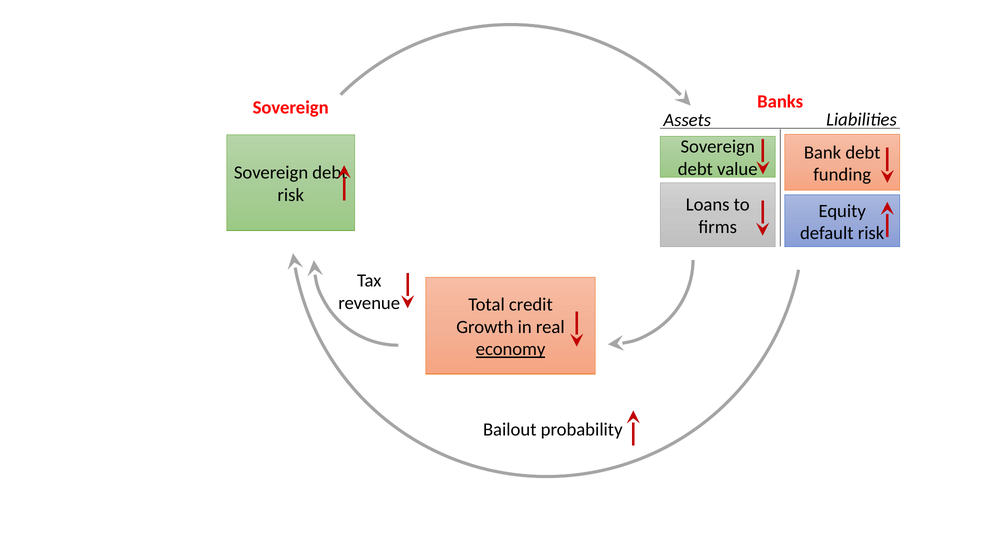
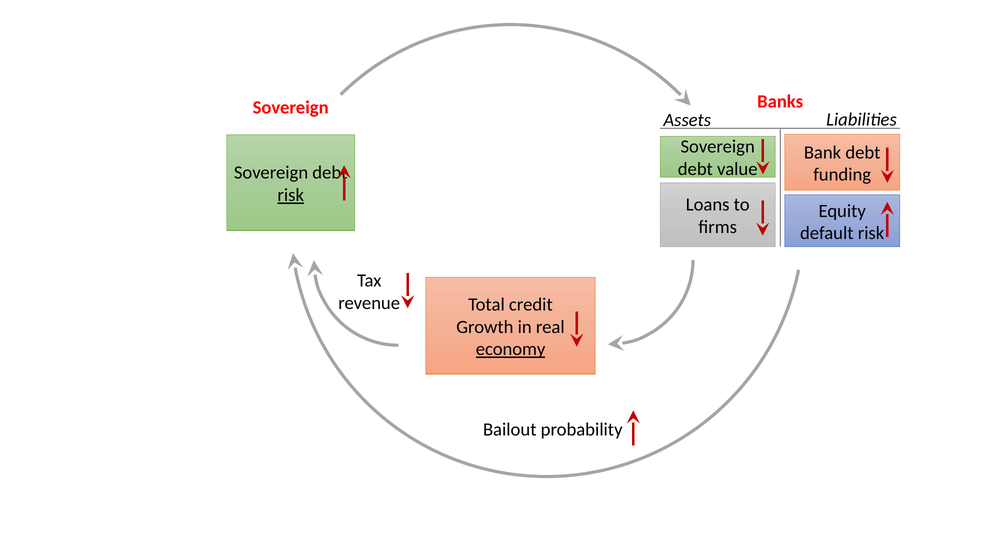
risk at (291, 195) underline: none -> present
